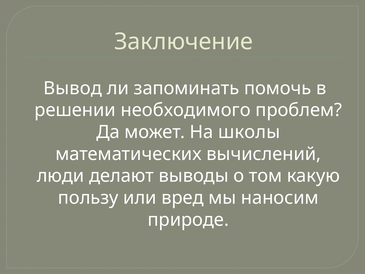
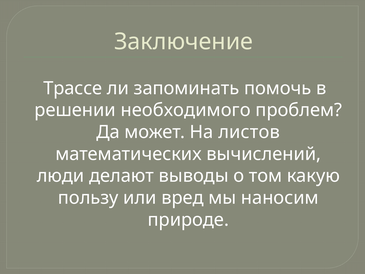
Вывод: Вывод -> Трассе
школы: школы -> листов
